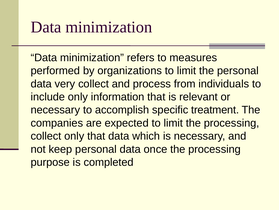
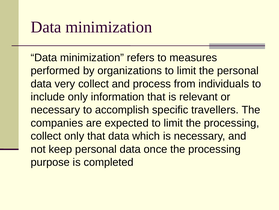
treatment: treatment -> travellers
